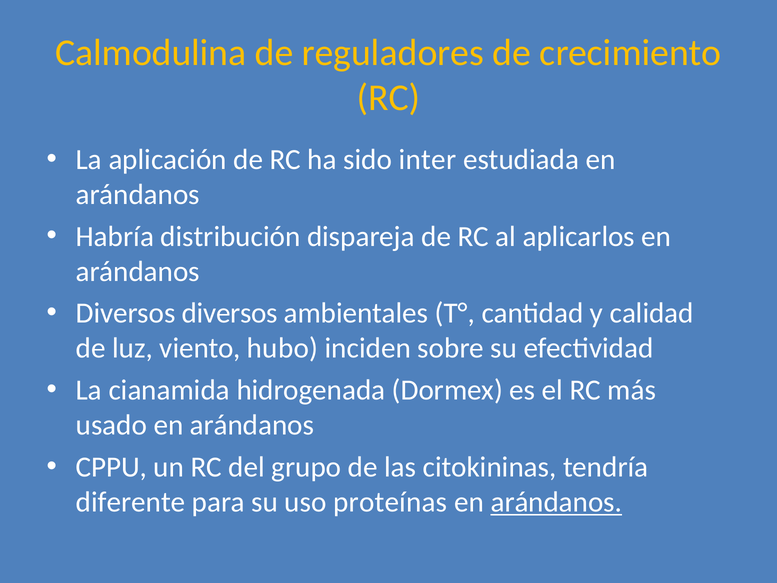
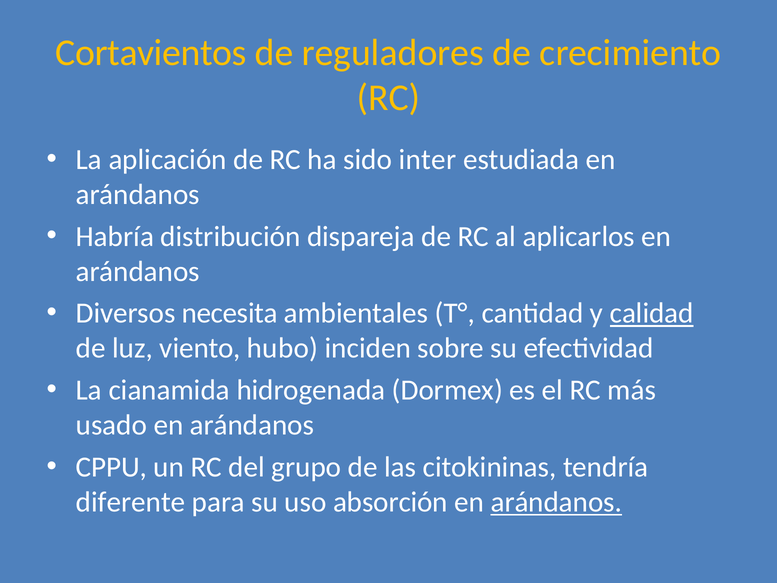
Calmodulina: Calmodulina -> Cortavientos
Diversos diversos: diversos -> necesita
calidad underline: none -> present
proteínas: proteínas -> absorción
